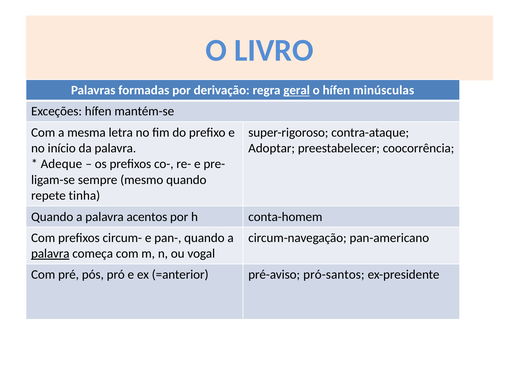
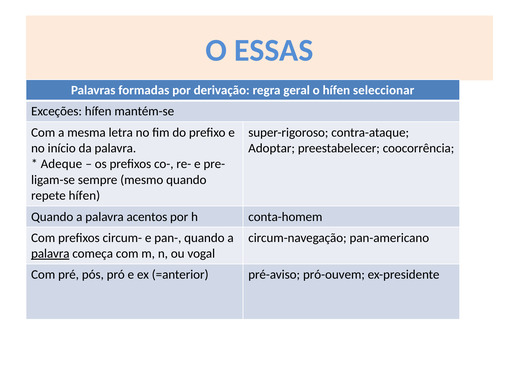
LIVRO: LIVRO -> ESSAS
geral underline: present -> none
minúsculas: minúsculas -> seleccionar
repete tinha: tinha -> hífen
pró-santos: pró-santos -> pró-ouvem
